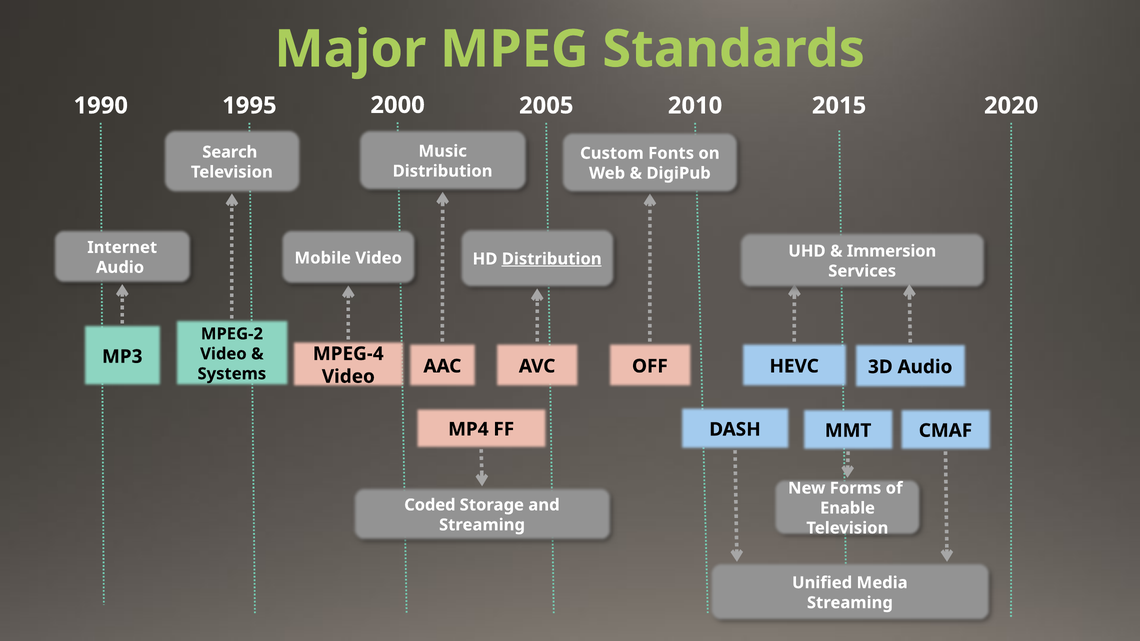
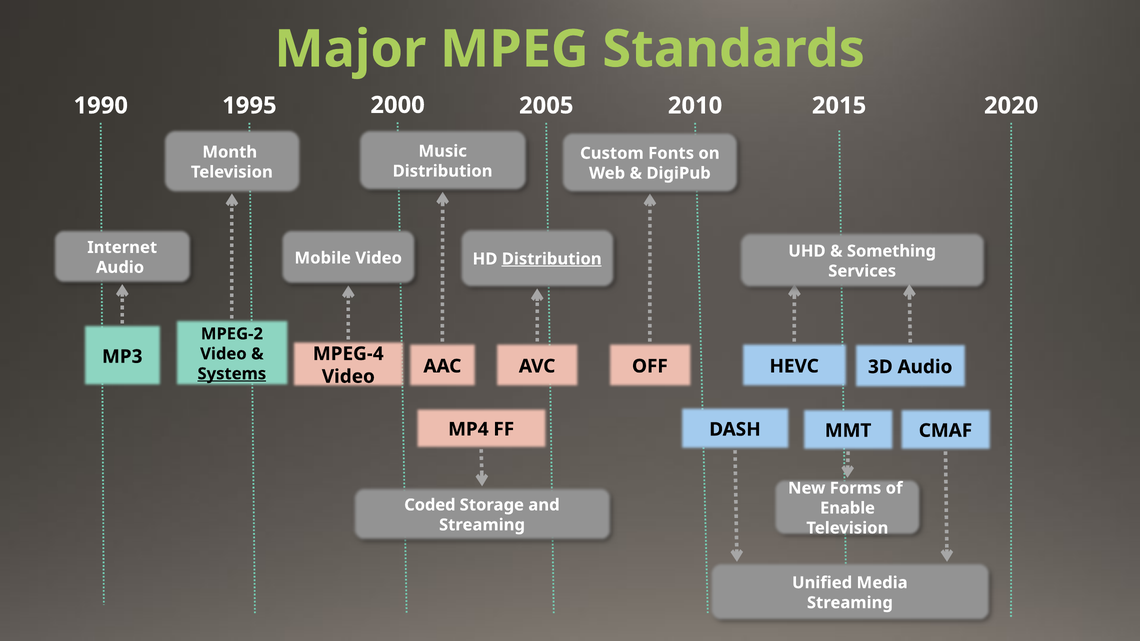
Search: Search -> Month
Immersion: Immersion -> Something
Systems underline: none -> present
